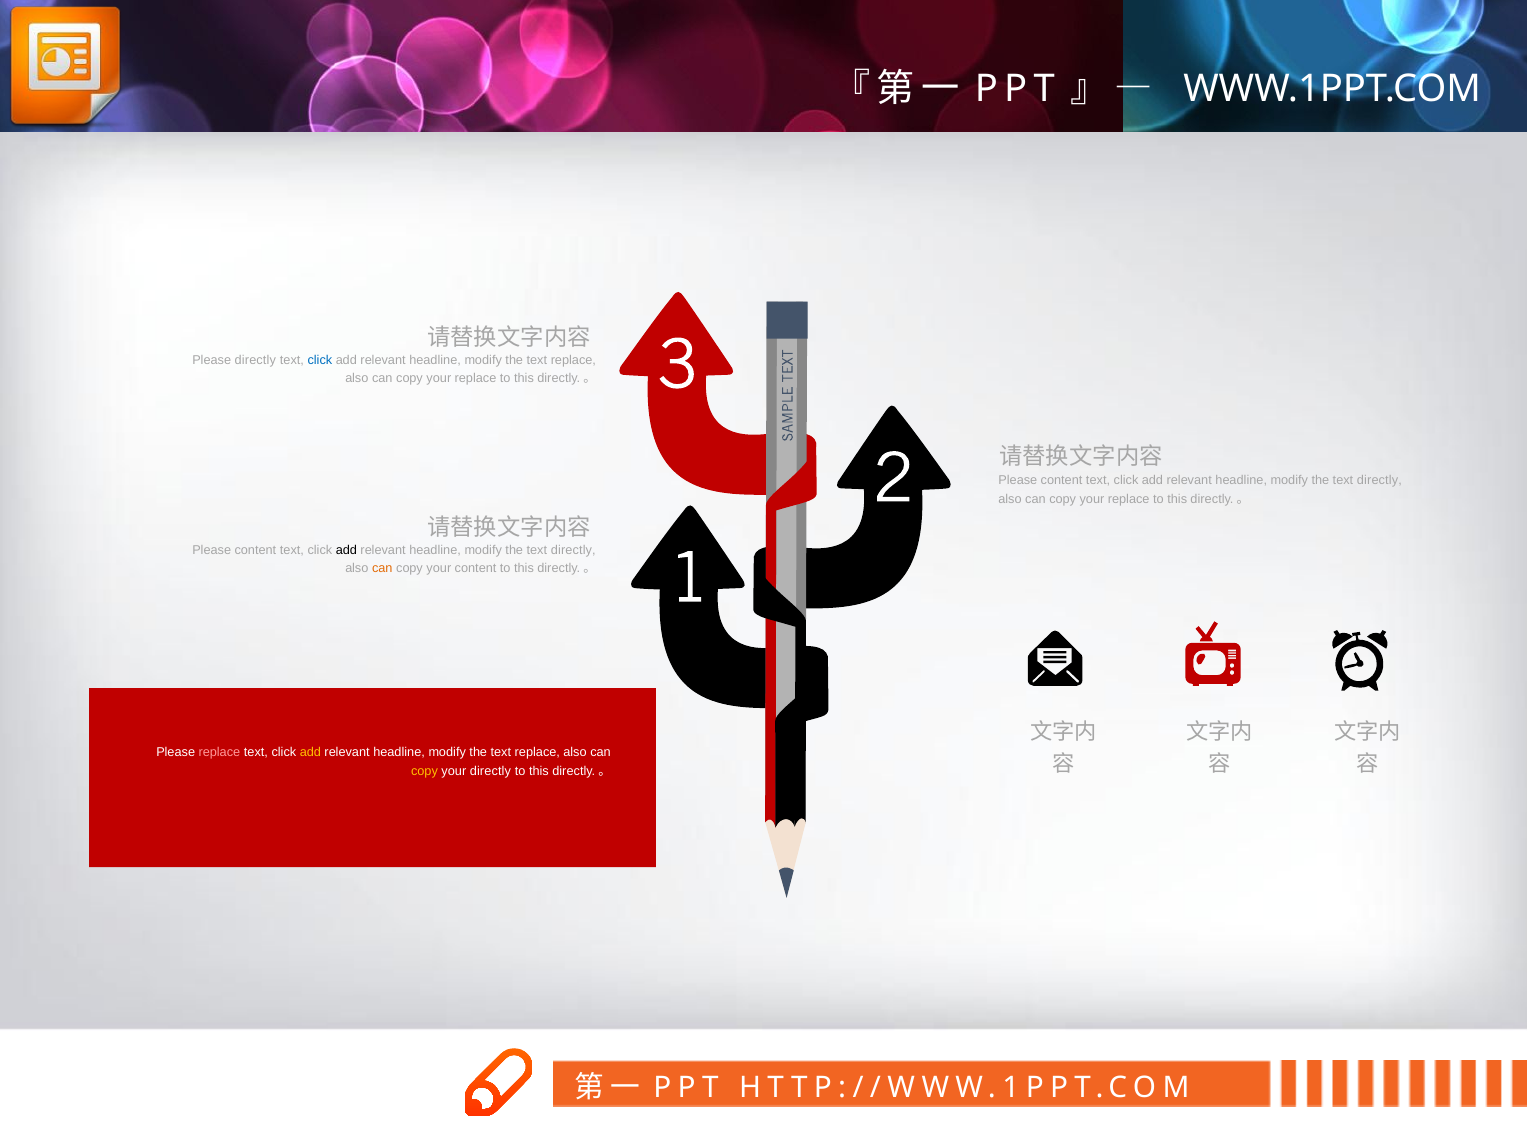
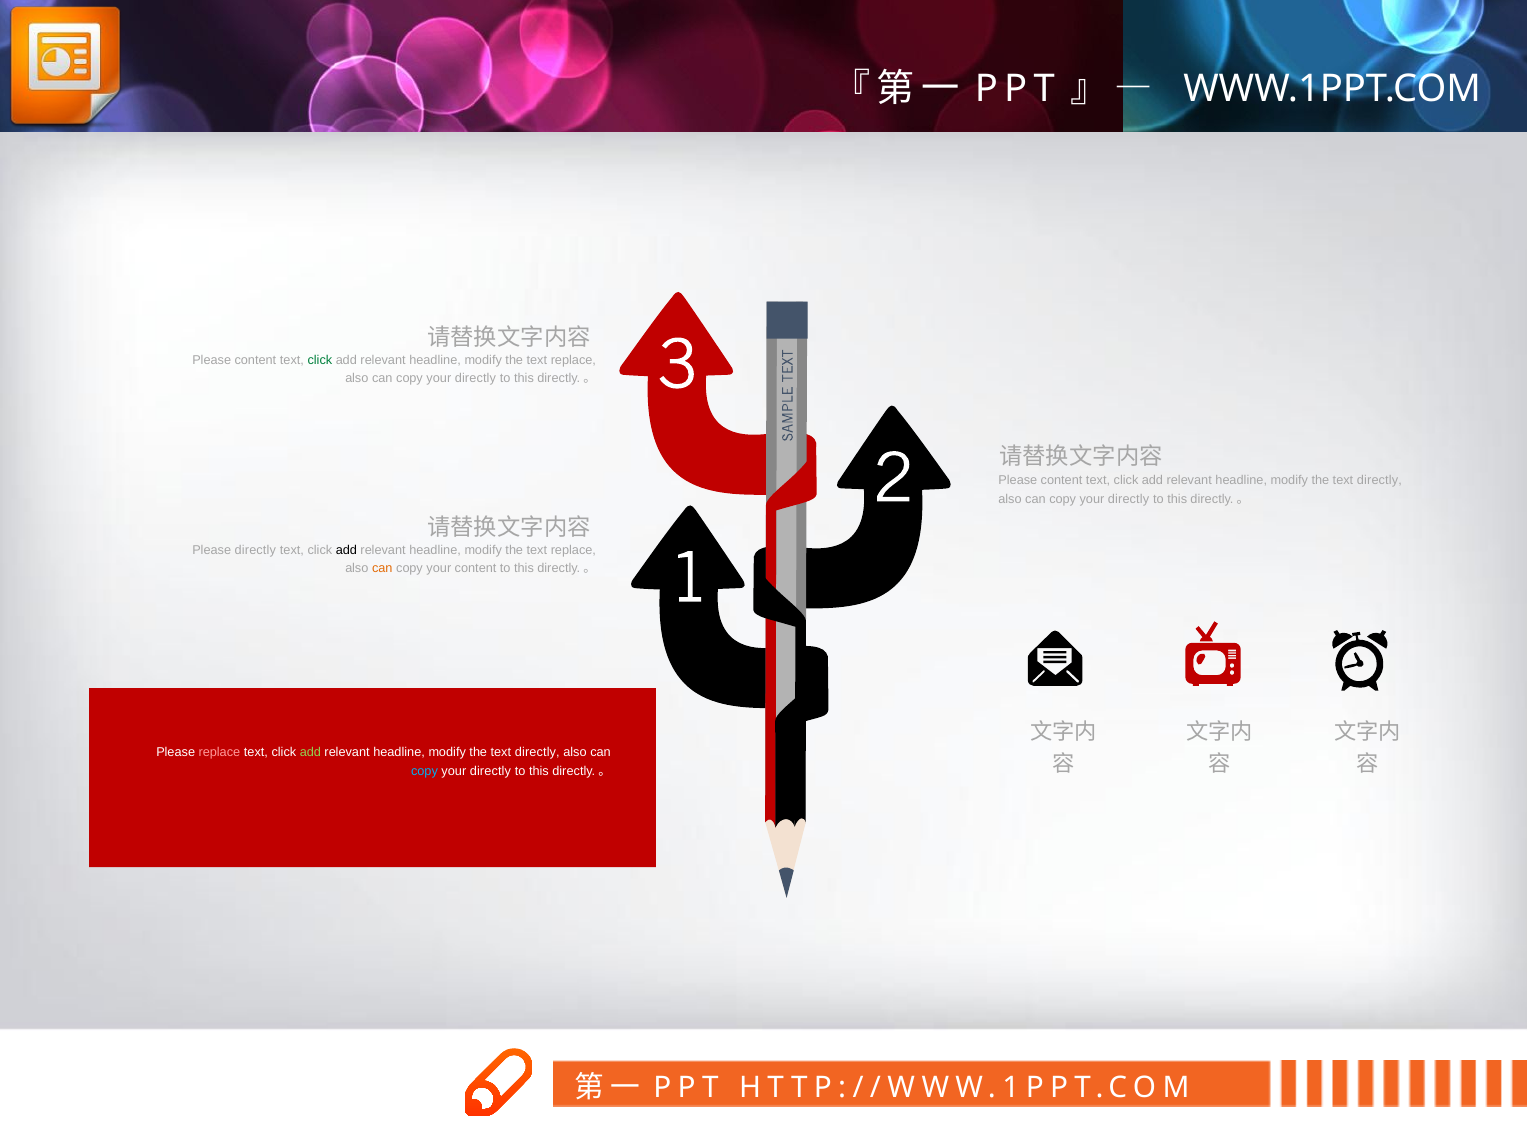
directly at (255, 360): directly -> content
click at (320, 360) colour: blue -> green
replace at (475, 378): replace -> directly
replace at (1129, 499): replace -> directly
content at (255, 550): content -> directly
directly at (573, 550): directly -> replace
add at (310, 752) colour: yellow -> light green
replace at (537, 752): replace -> directly
copy at (424, 770) colour: yellow -> light blue
